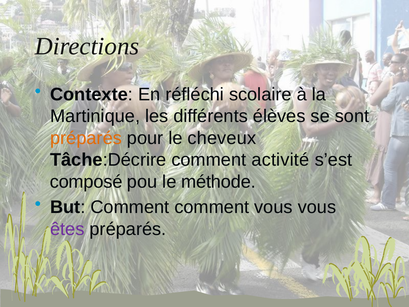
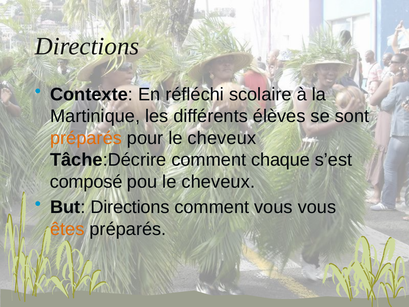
activité: activité -> chaque
pou le méthode: méthode -> cheveux
But Comment: Comment -> Directions
êtes colour: purple -> orange
